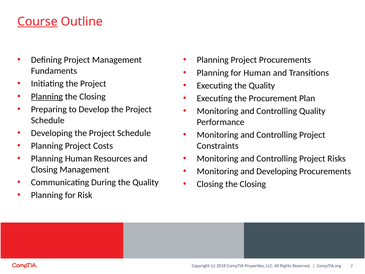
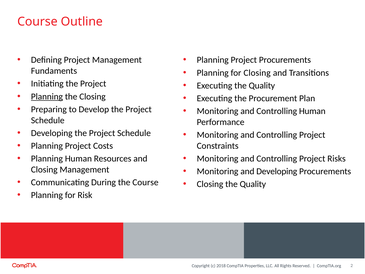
Course at (37, 22) underline: present -> none
for Human: Human -> Closing
Controlling Quality: Quality -> Human
During the Quality: Quality -> Course
Closing the Closing: Closing -> Quality
